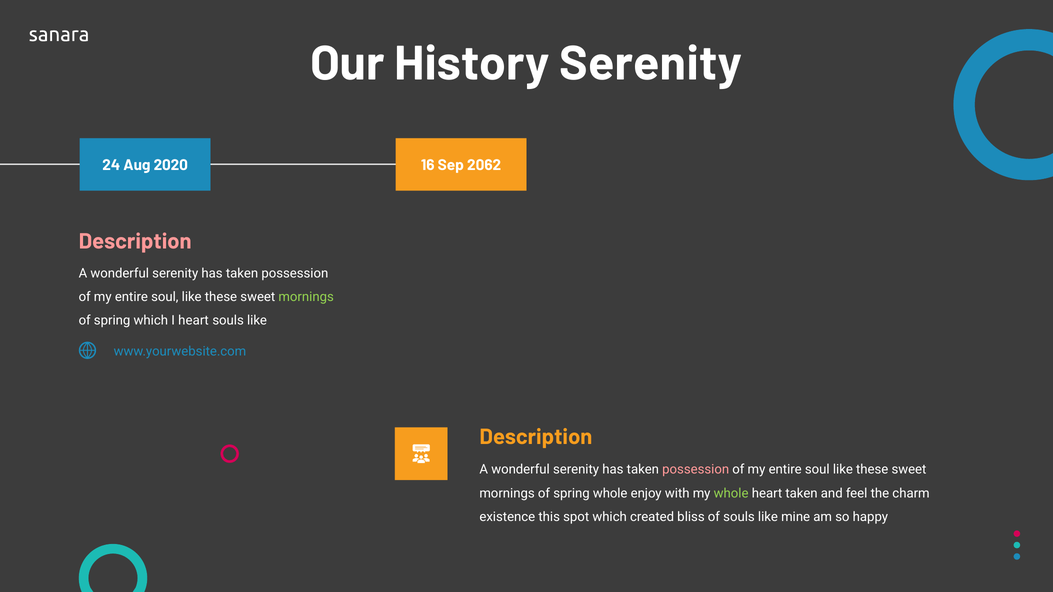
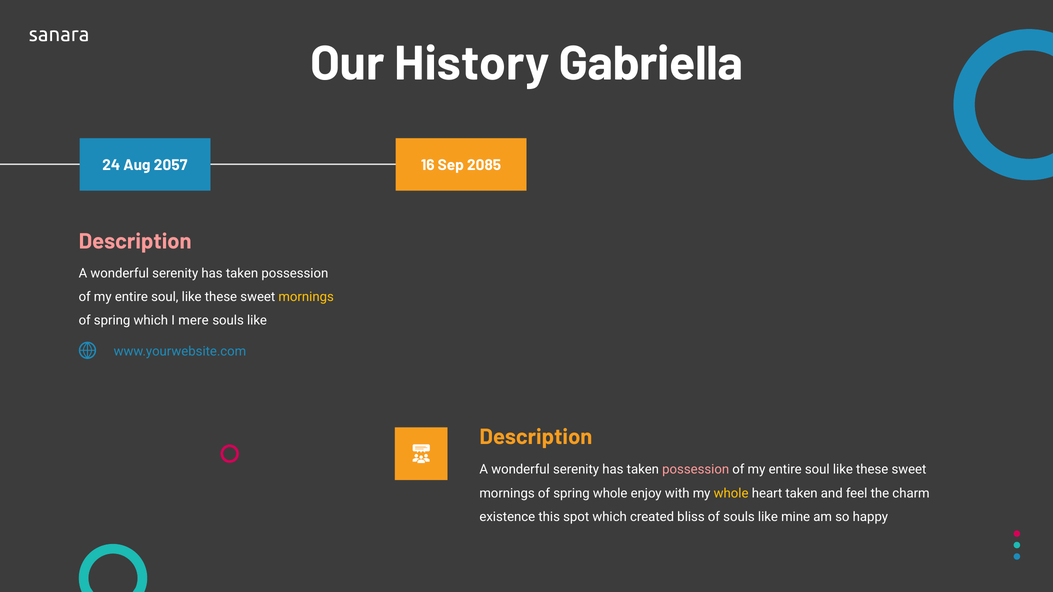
History Serenity: Serenity -> Gabriella
2020: 2020 -> 2057
2062: 2062 -> 2085
mornings at (306, 297) colour: light green -> yellow
I heart: heart -> mere
whole at (731, 494) colour: light green -> yellow
